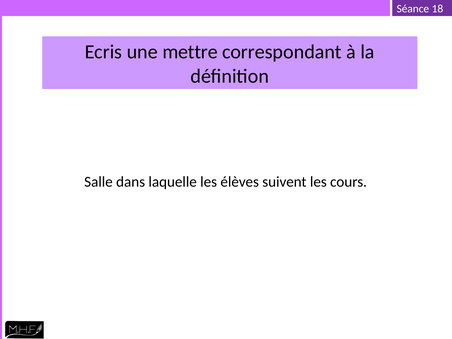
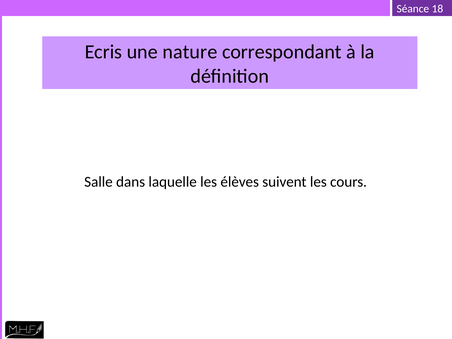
mettre: mettre -> nature
